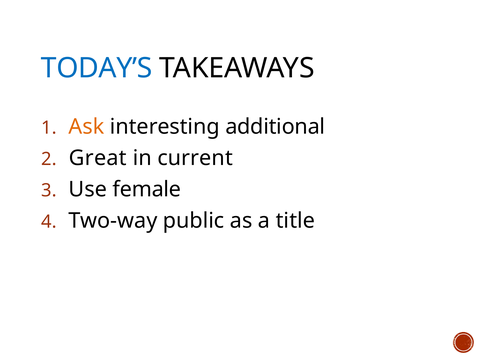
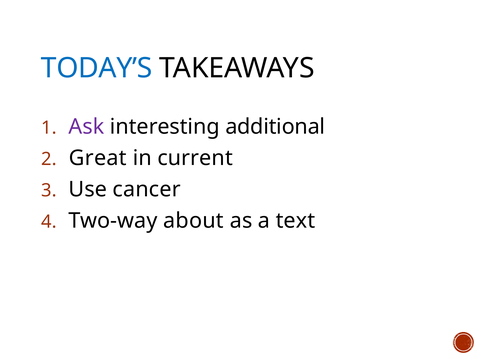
Ask colour: orange -> purple
female: female -> cancer
public: public -> about
title: title -> text
